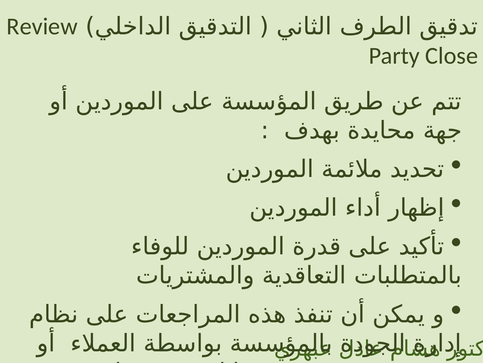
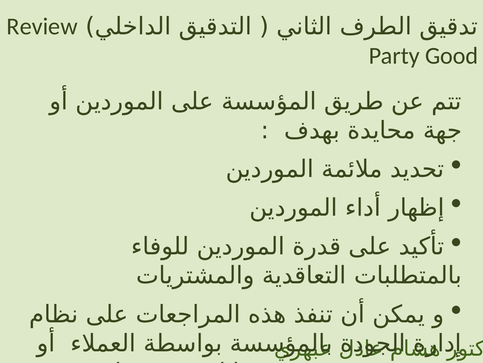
Close: Close -> Good
